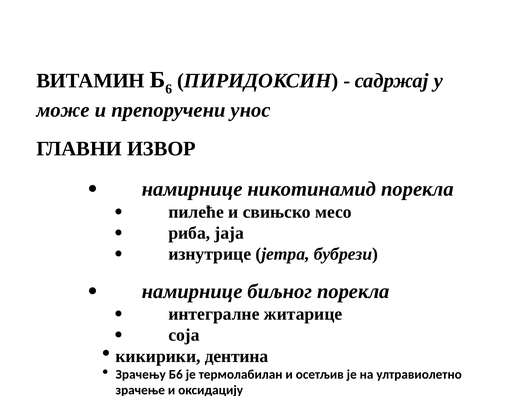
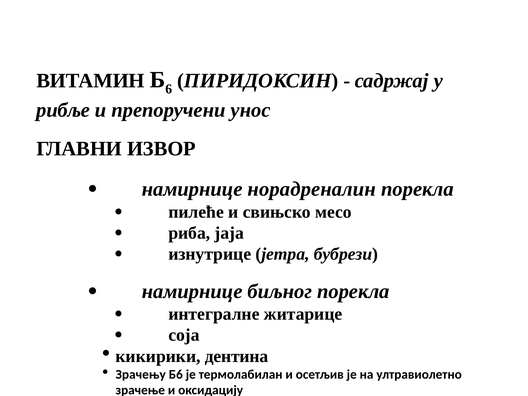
може: може -> рибље
никотинамид: никотинамид -> норадреналин
